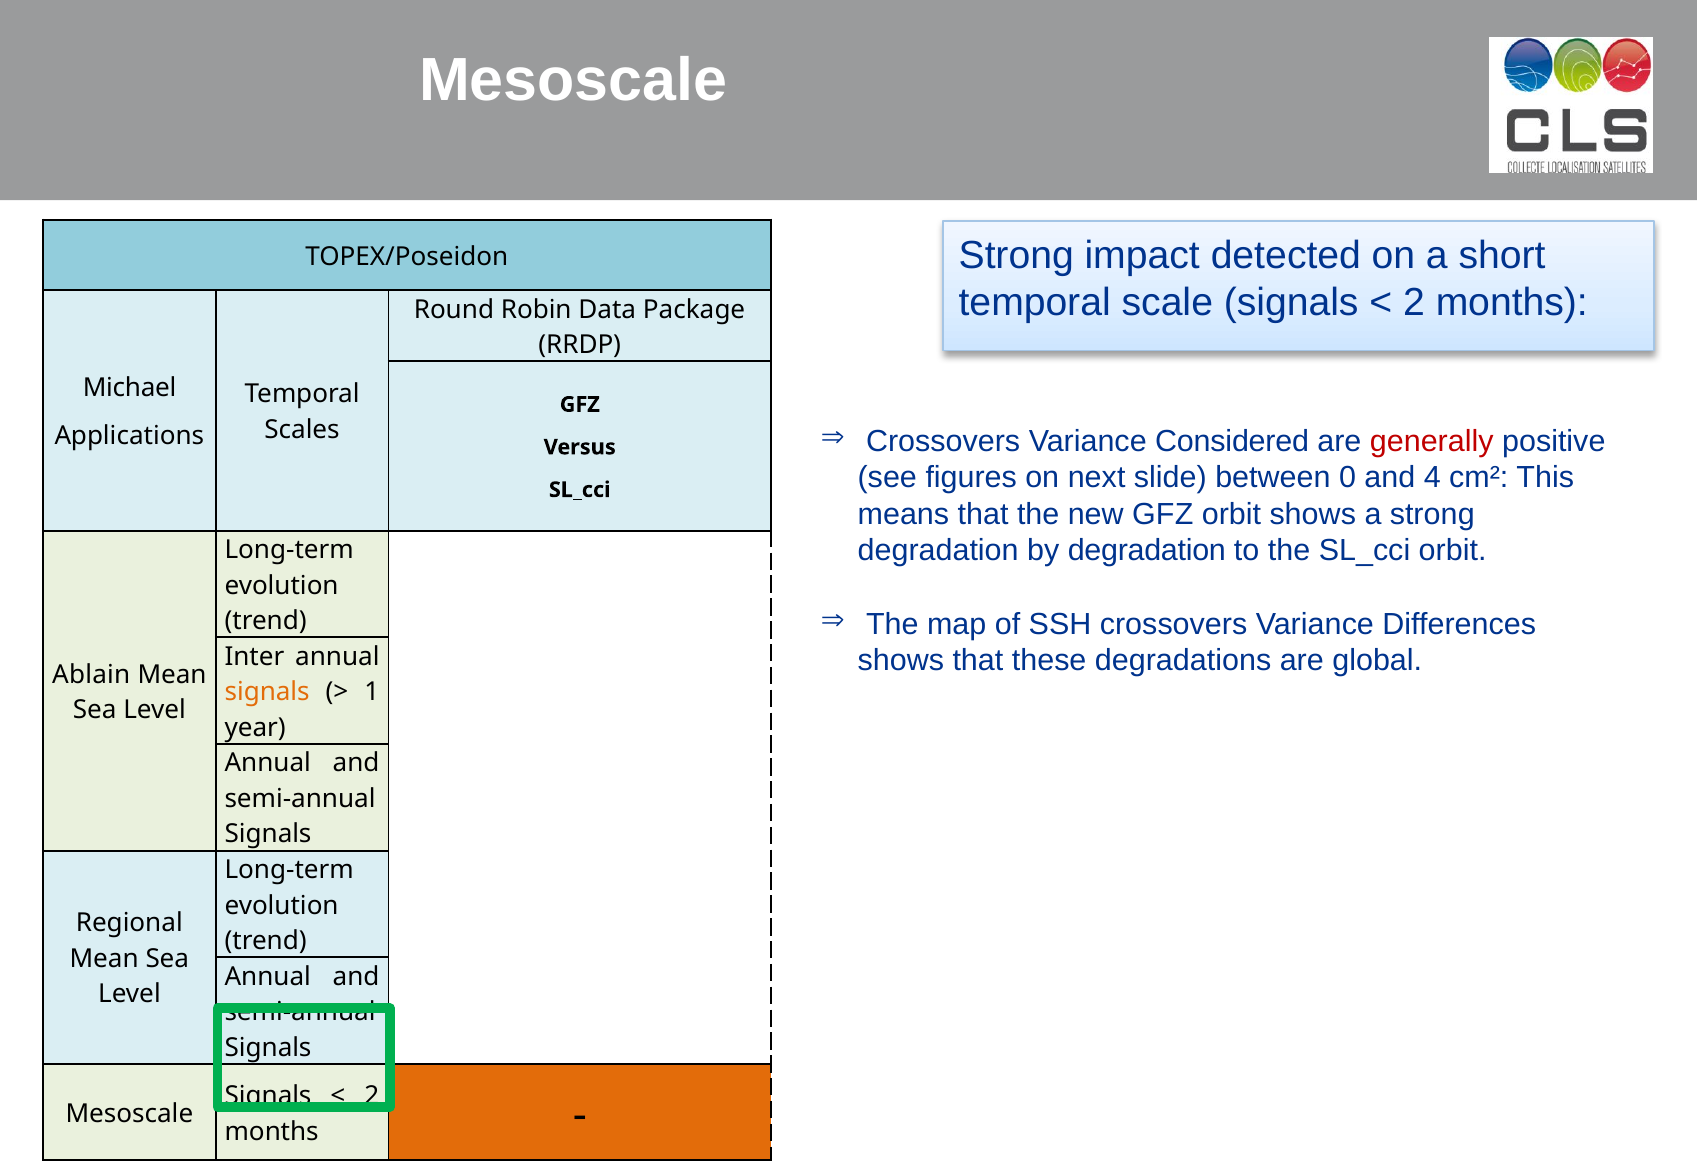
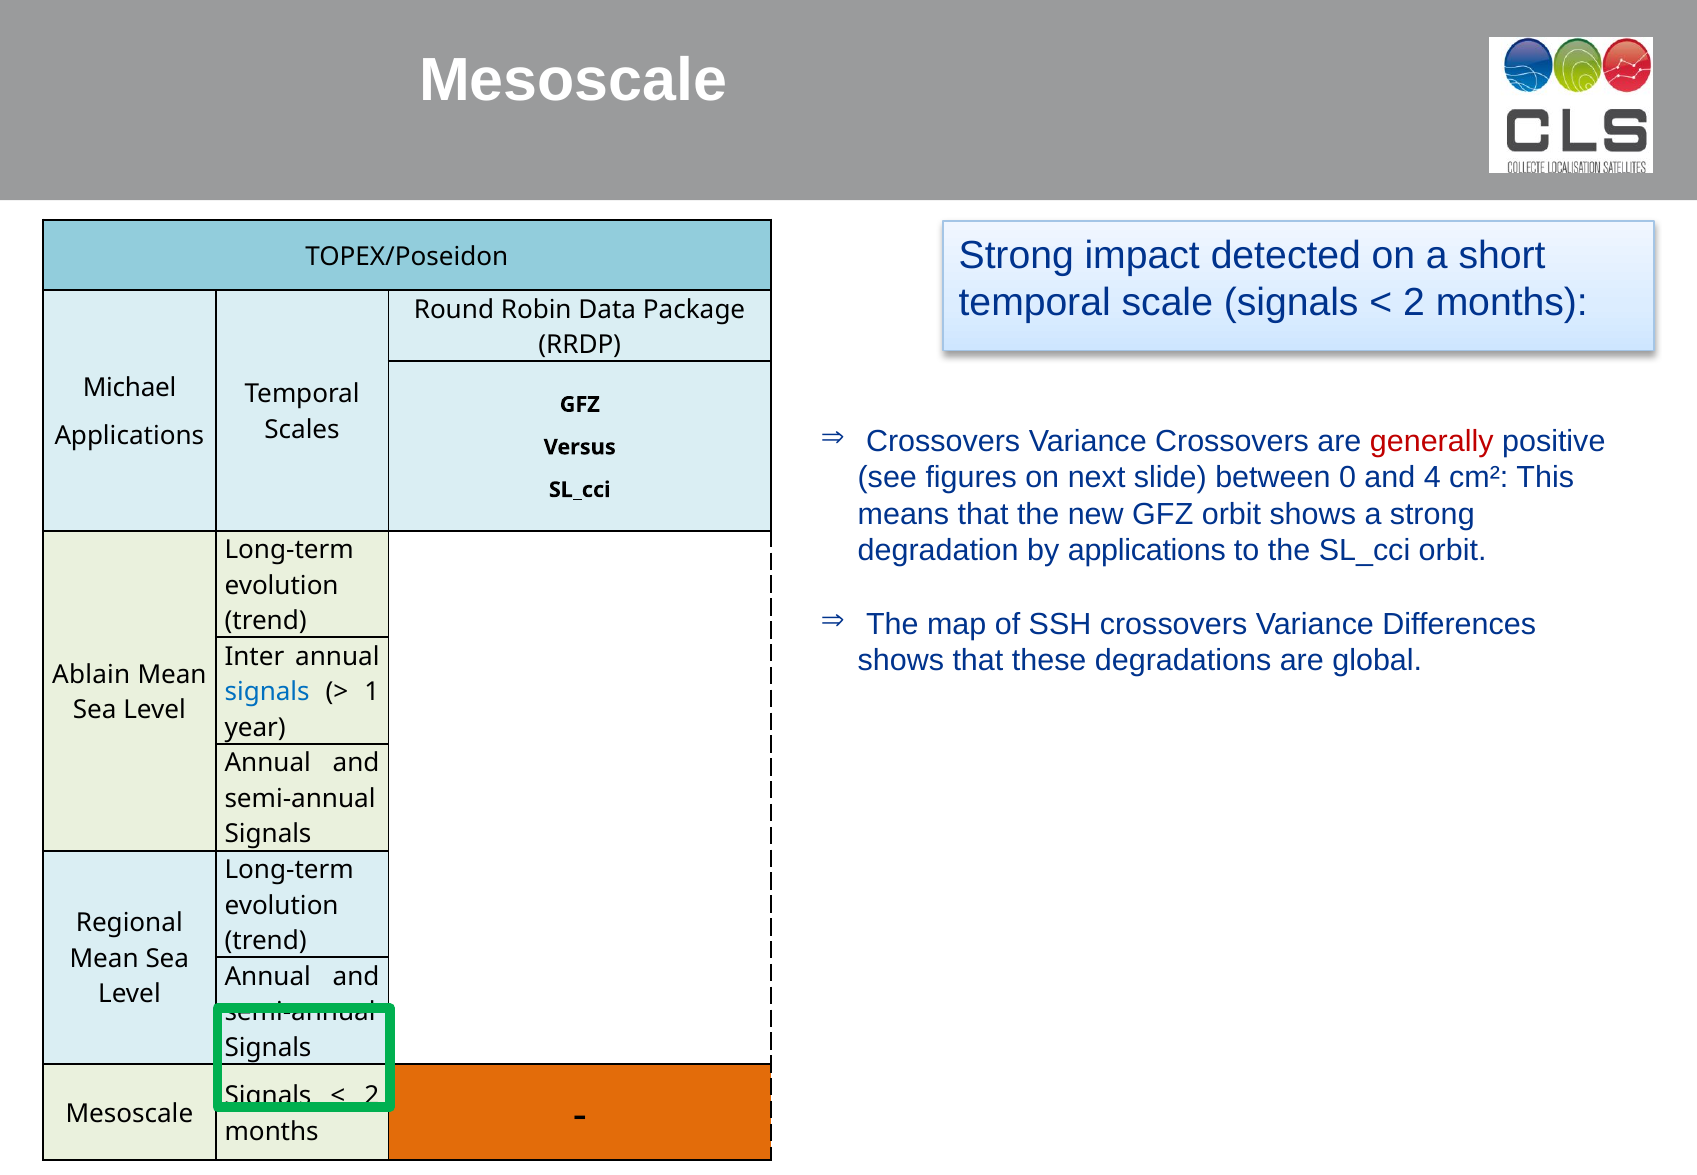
Variance Considered: Considered -> Crossovers
by degradation: degradation -> applications
signals at (267, 692) colour: orange -> blue
